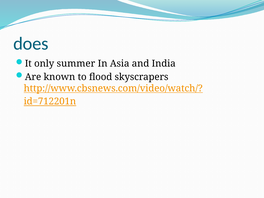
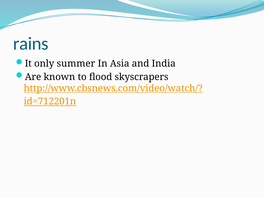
does: does -> rains
